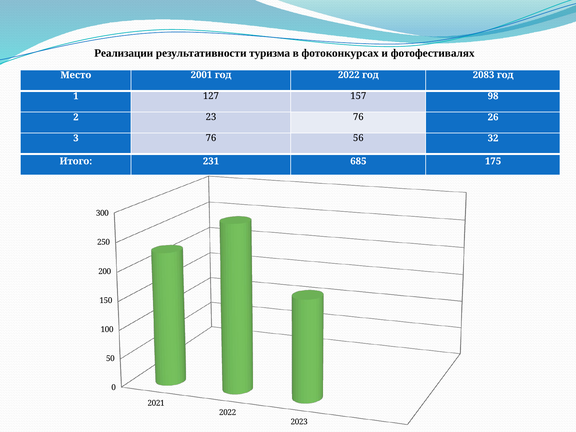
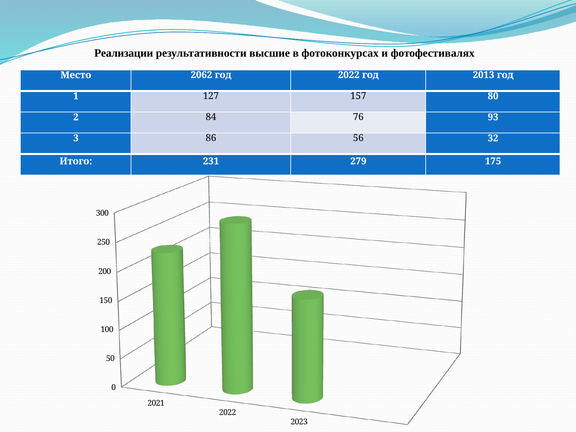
туризма: туризма -> высшие
2001: 2001 -> 2062
2083: 2083 -> 2013
98: 98 -> 80
23: 23 -> 84
26: 26 -> 93
3 76: 76 -> 86
685: 685 -> 279
